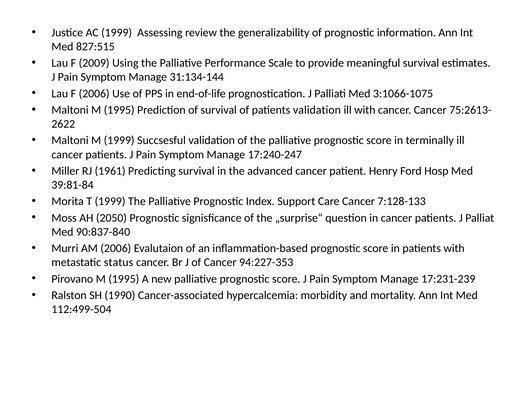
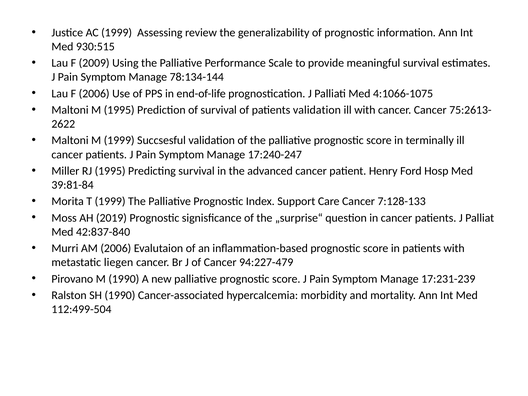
827:515: 827:515 -> 930:515
31:134-144: 31:134-144 -> 78:134-144
3:1066-1075: 3:1066-1075 -> 4:1066-1075
RJ 1961: 1961 -> 1995
2050: 2050 -> 2019
90:837-840: 90:837-840 -> 42:837-840
status: status -> liegen
94:227-353: 94:227-353 -> 94:227-479
Pirovano M 1995: 1995 -> 1990
